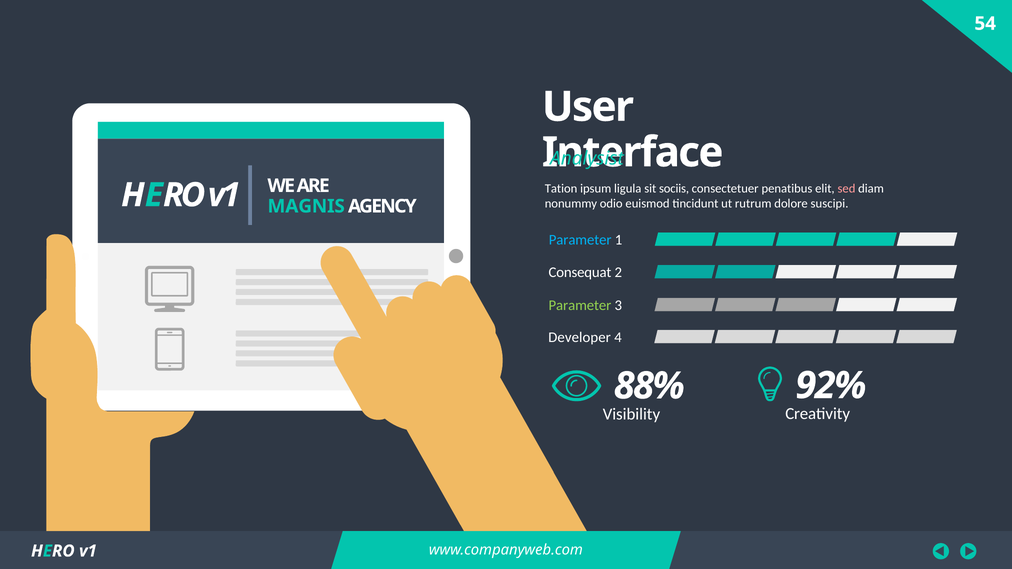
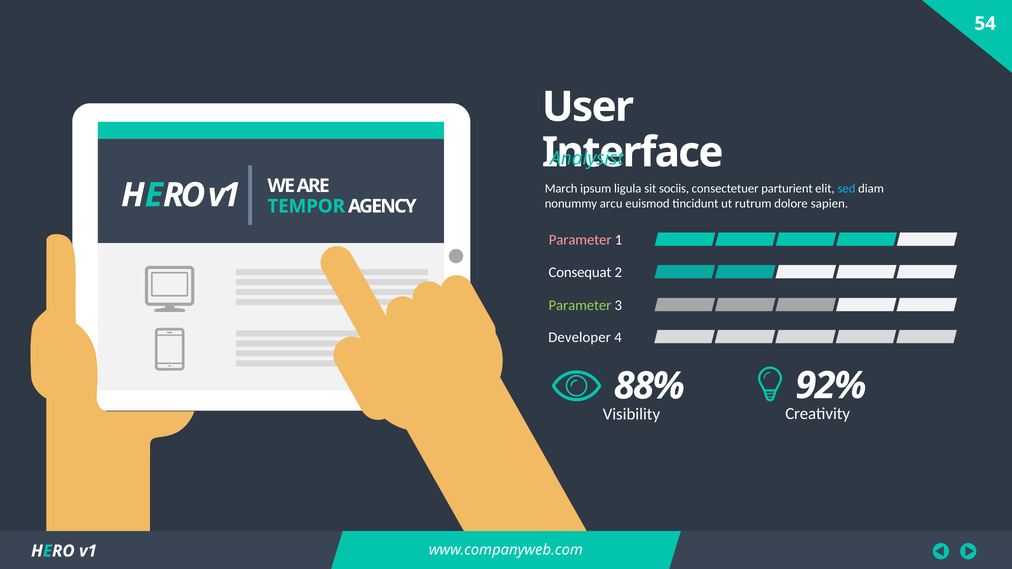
Tation: Tation -> March
penatibus: penatibus -> parturient
sed colour: pink -> light blue
odio: odio -> arcu
suscipi: suscipi -> sapien
MAGNIS: MAGNIS -> TEMPOR
Parameter at (580, 240) colour: light blue -> pink
